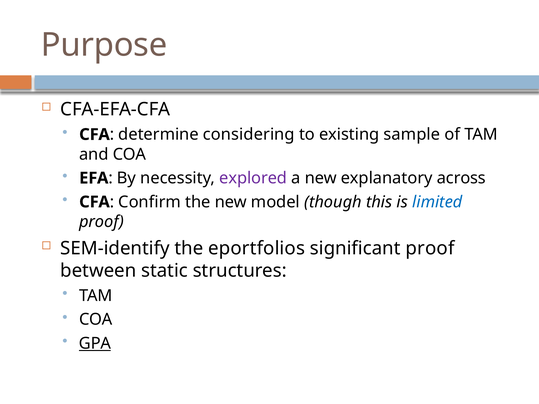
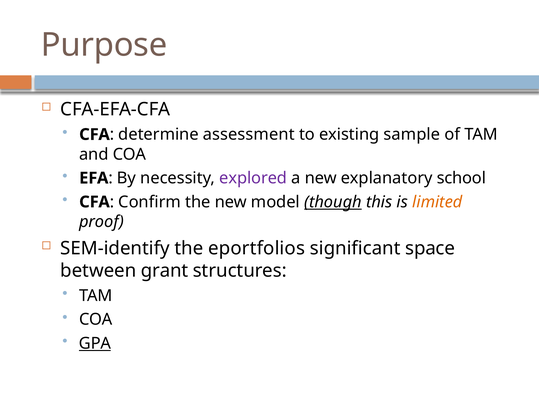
considering: considering -> assessment
across: across -> school
though underline: none -> present
limited colour: blue -> orange
significant proof: proof -> space
static: static -> grant
